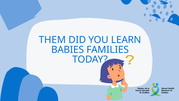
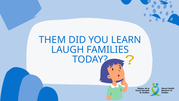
BABIES: BABIES -> LAUGH
